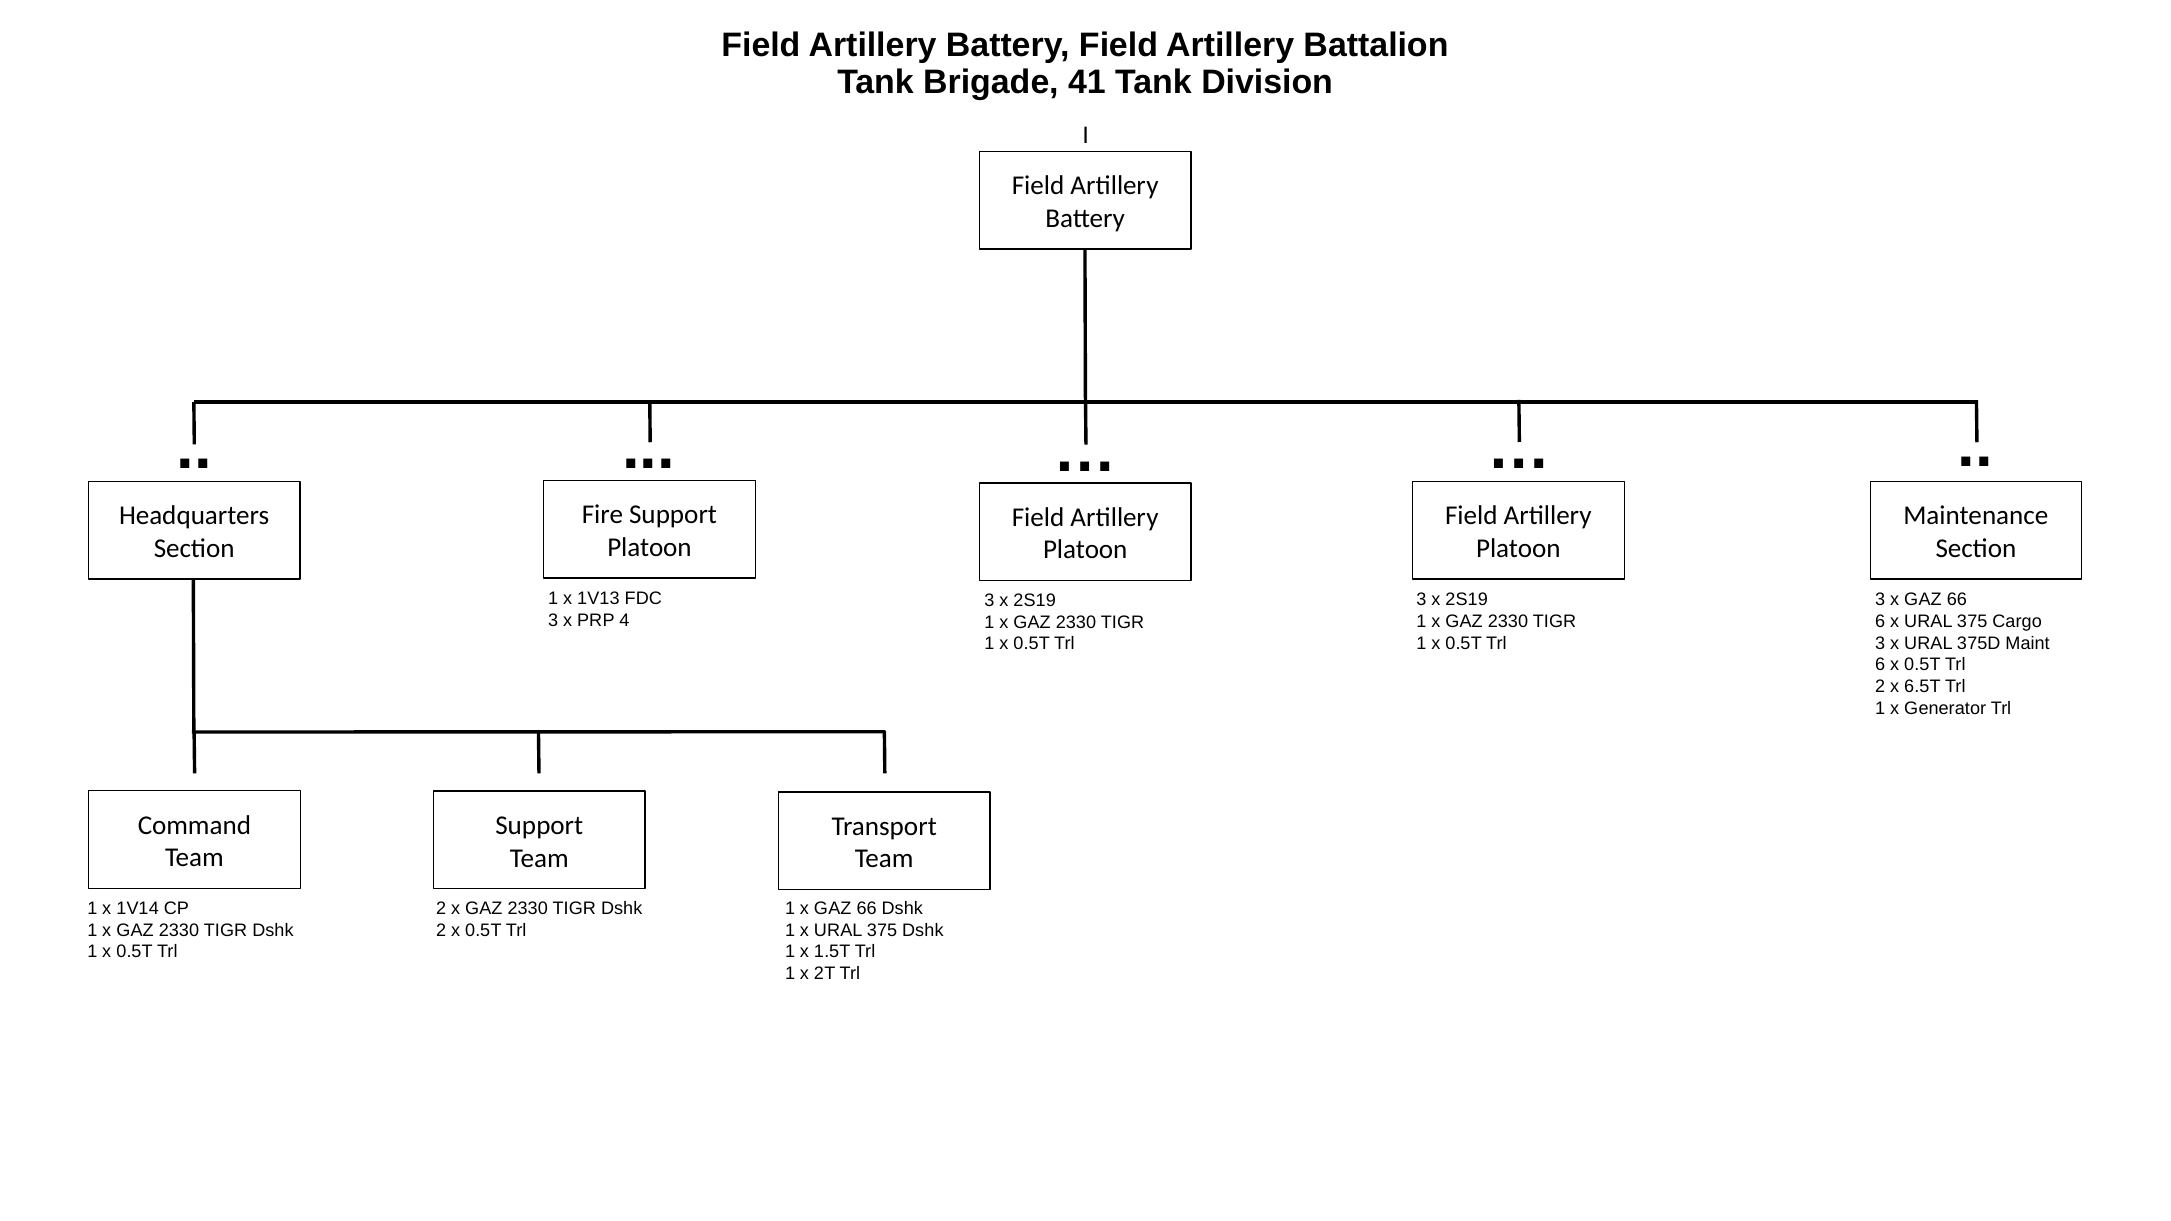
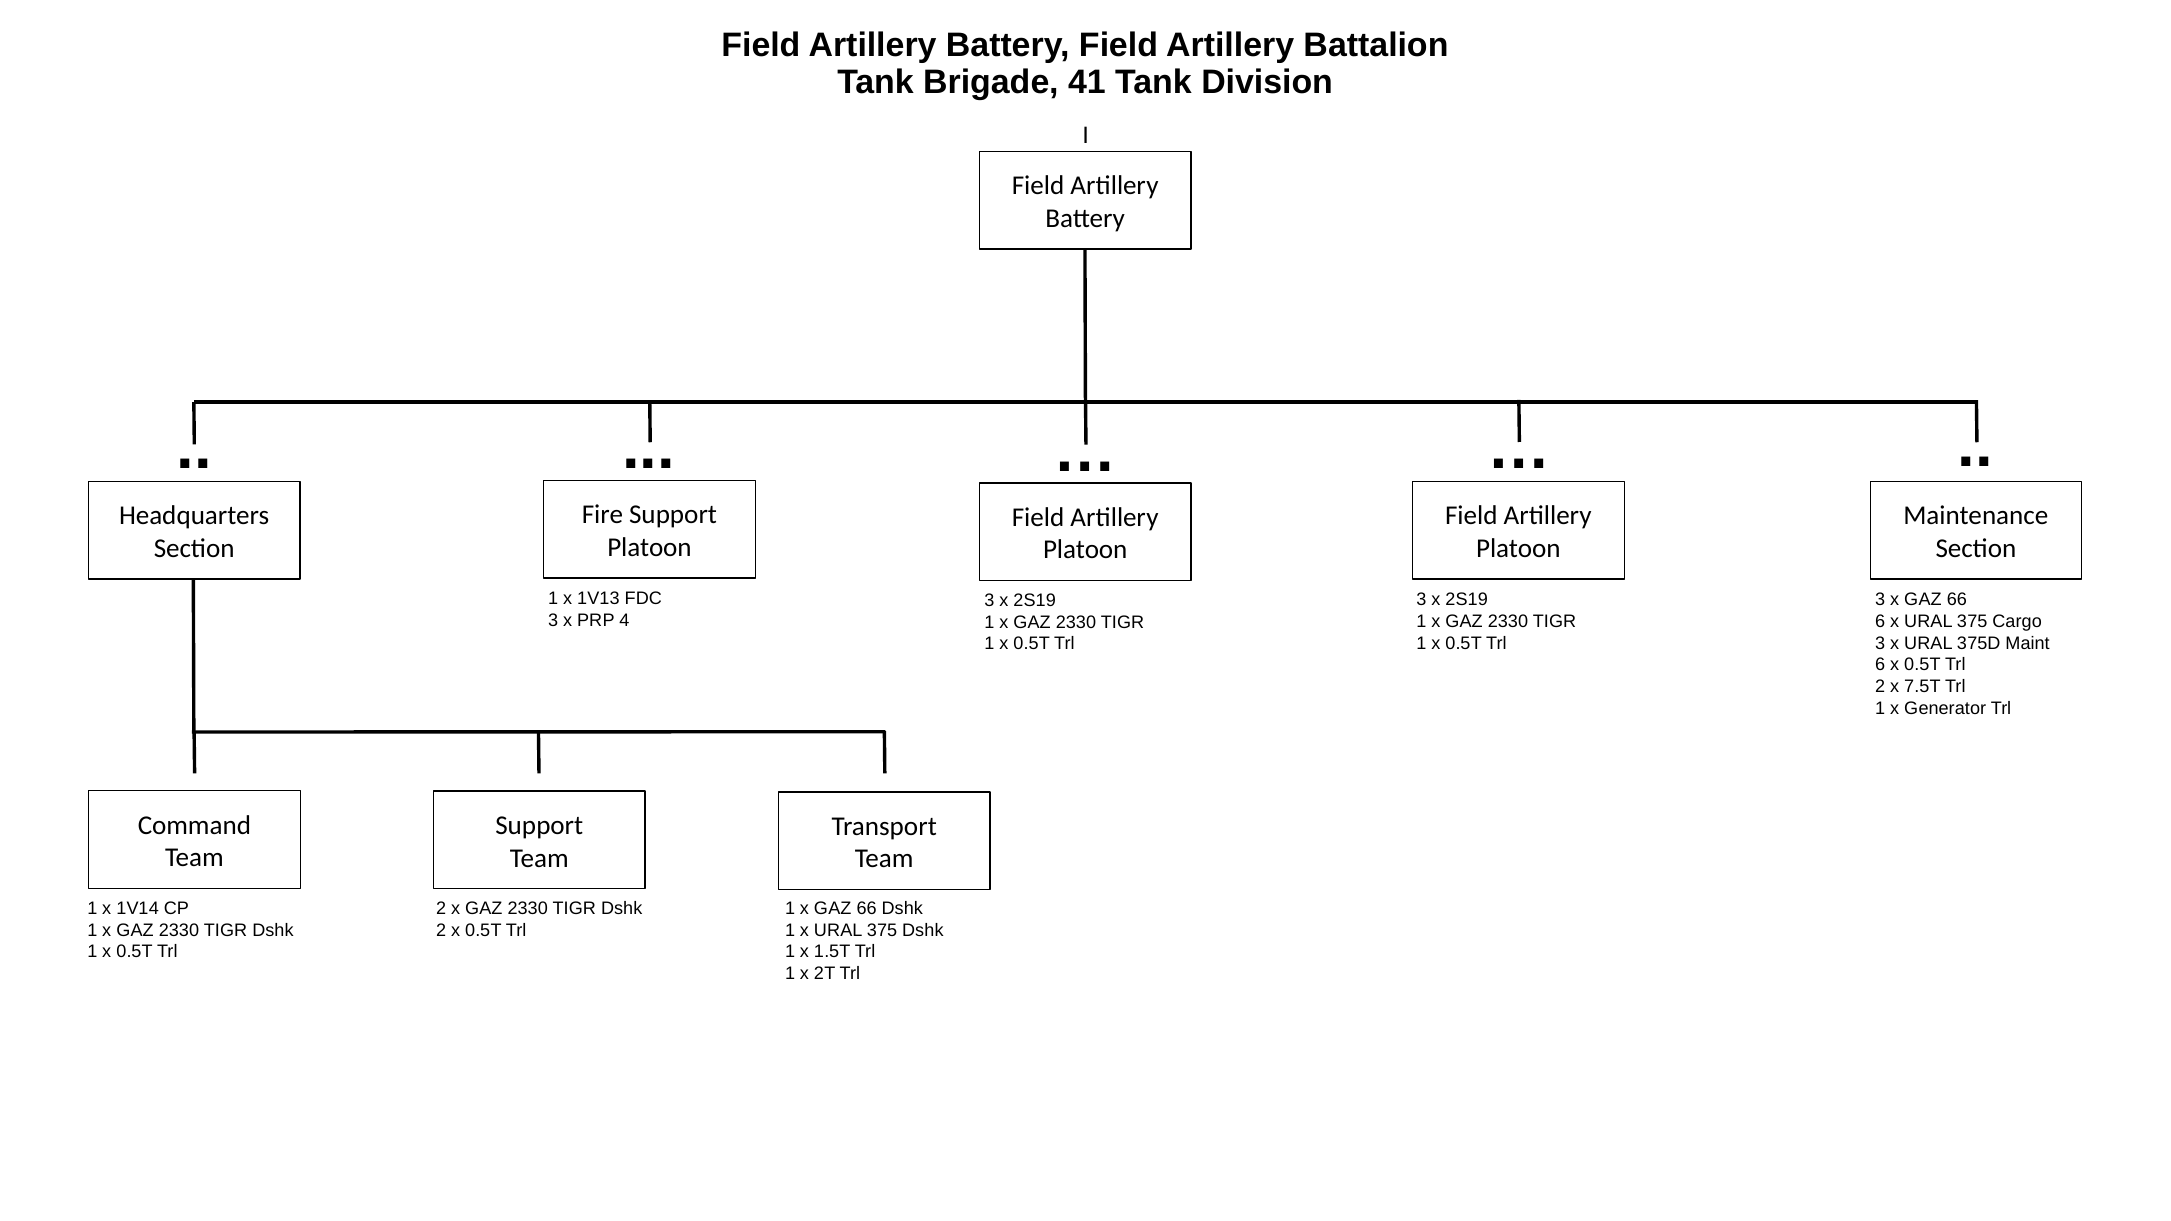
6.5T: 6.5T -> 7.5T
